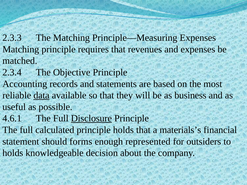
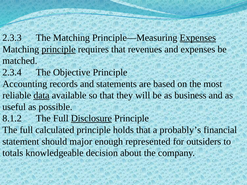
Expenses at (198, 38) underline: none -> present
principle at (59, 49) underline: none -> present
4.6.1: 4.6.1 -> 8.1.2
materials’s: materials’s -> probably’s
forms: forms -> major
holds at (13, 153): holds -> totals
